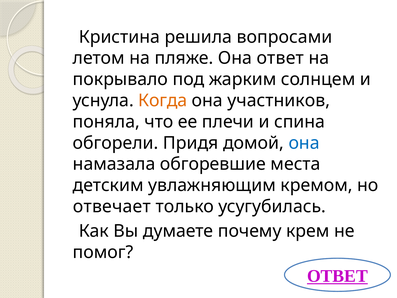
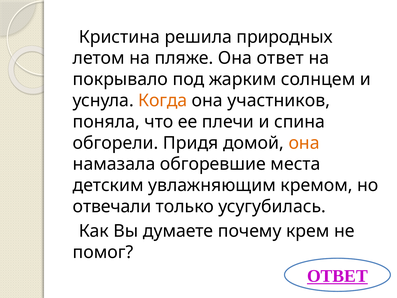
вопросами: вопросами -> природных
она at (304, 143) colour: blue -> orange
отвечает: отвечает -> отвечали
